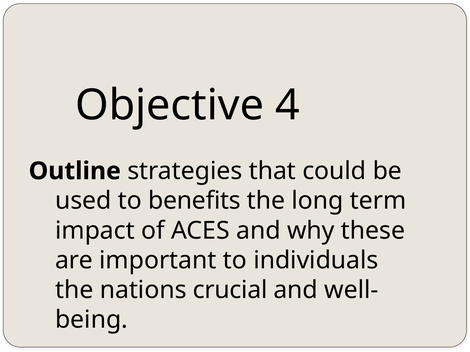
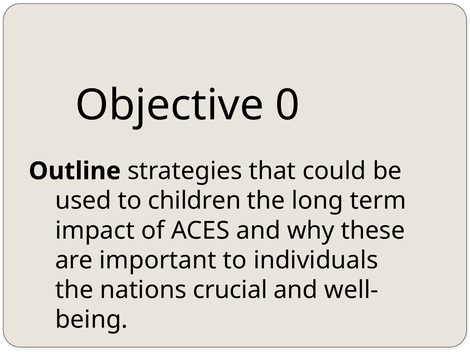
4: 4 -> 0
benefits: benefits -> children
